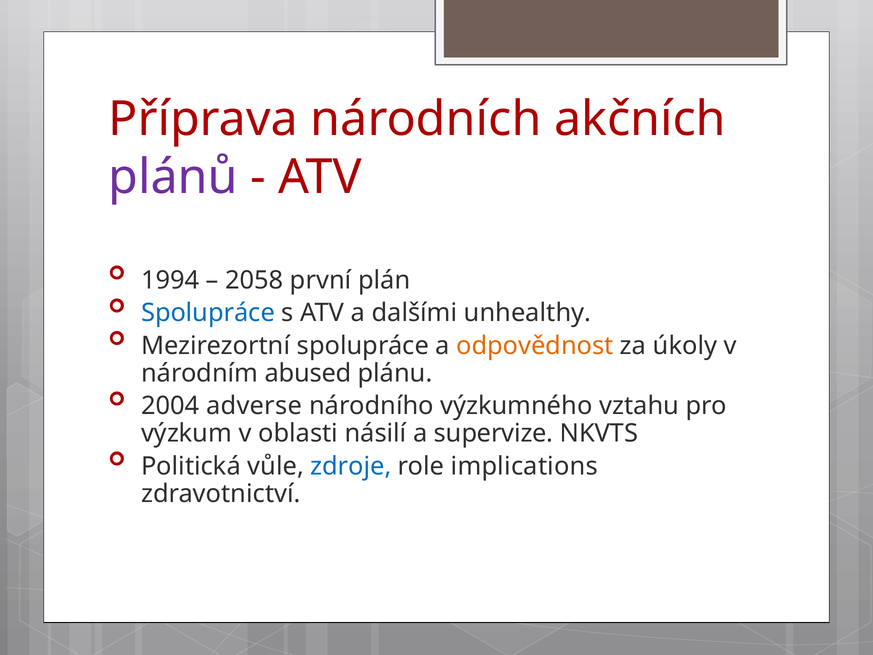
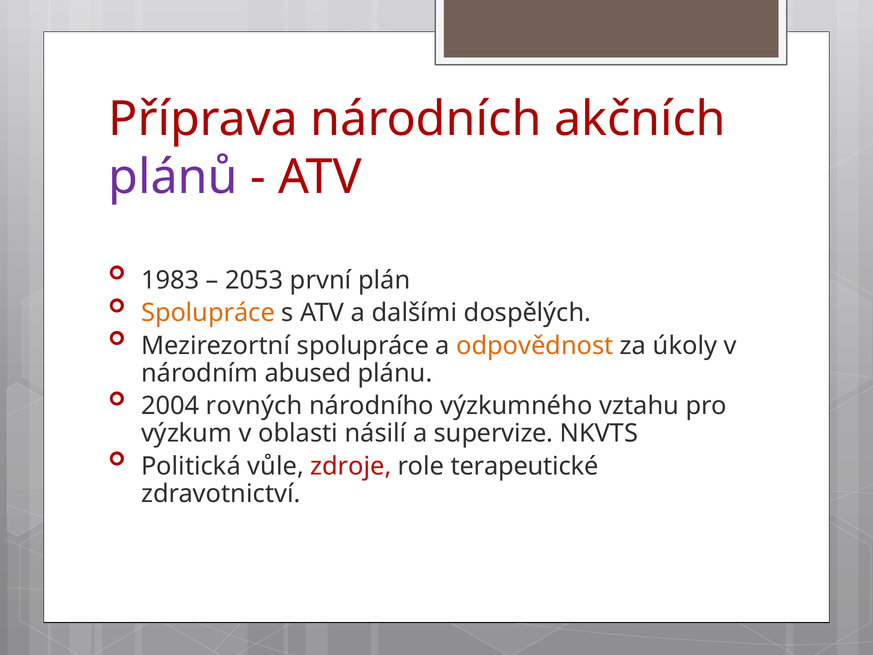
1994: 1994 -> 1983
2058: 2058 -> 2053
Spolupráce at (208, 313) colour: blue -> orange
unhealthy: unhealthy -> dospělých
adverse: adverse -> rovných
zdroje colour: blue -> red
implications: implications -> terapeutické
